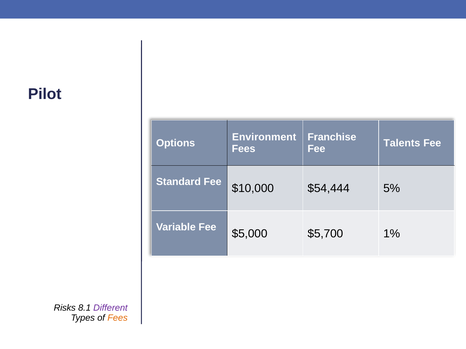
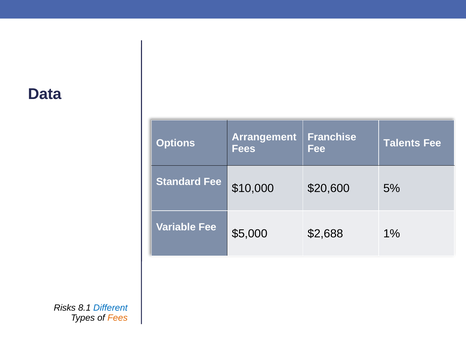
Pilot: Pilot -> Data
Environment: Environment -> Arrangement
$54,444: $54,444 -> $20,600
$5,700: $5,700 -> $2,688
Different colour: purple -> blue
